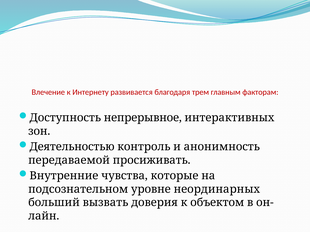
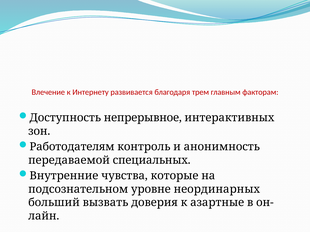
Деятельностью: Деятельностью -> Работодателям
просиживать: просиживать -> специальных
объектом: объектом -> азартные
